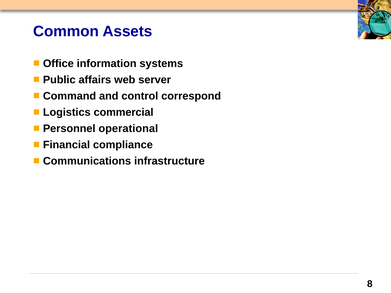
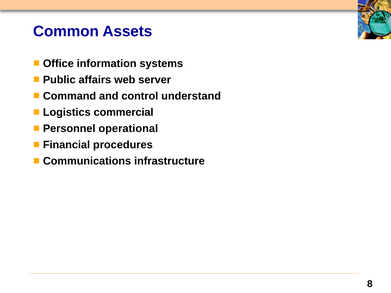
correspond: correspond -> understand
compliance: compliance -> procedures
